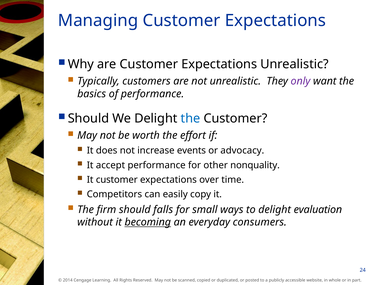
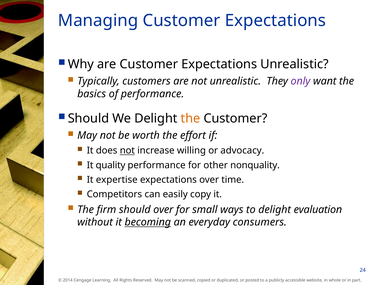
the at (190, 118) colour: blue -> orange
not at (127, 151) underline: none -> present
events: events -> willing
accept: accept -> quality
It customer: customer -> expertise
should falls: falls -> over
